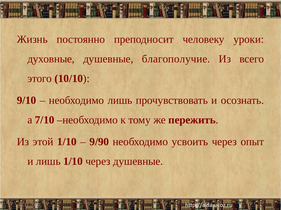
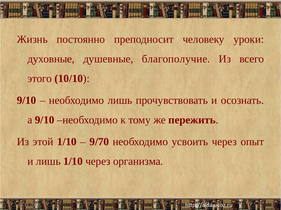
а 7/10: 7/10 -> 9/10
9/90: 9/90 -> 9/70
через душевные: душевные -> организма
